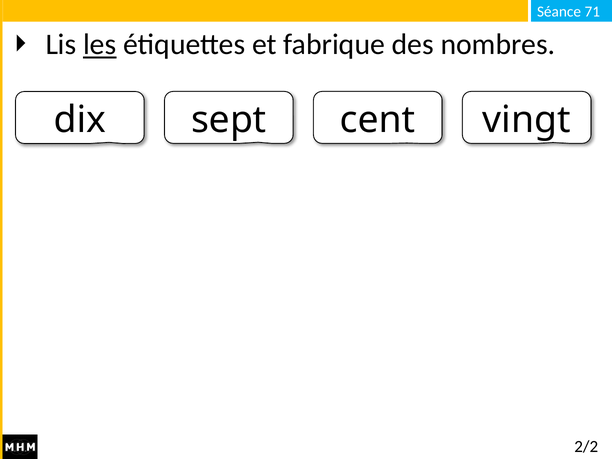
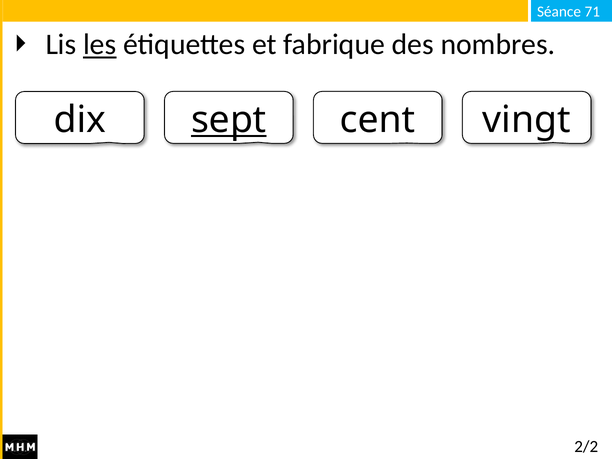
sept underline: none -> present
